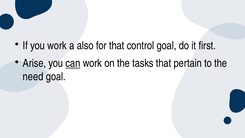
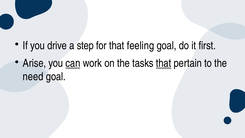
you work: work -> drive
also: also -> step
control: control -> feeling
that at (164, 63) underline: none -> present
